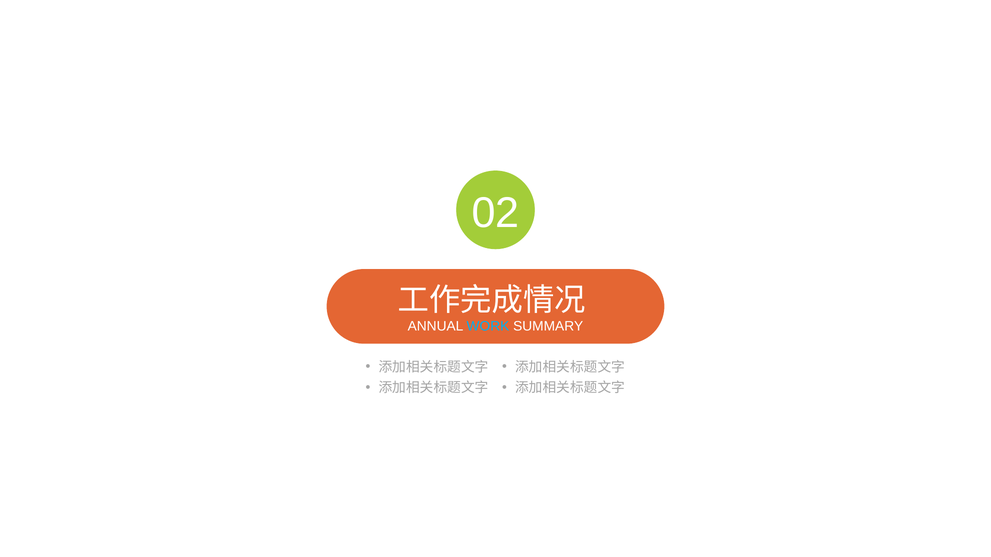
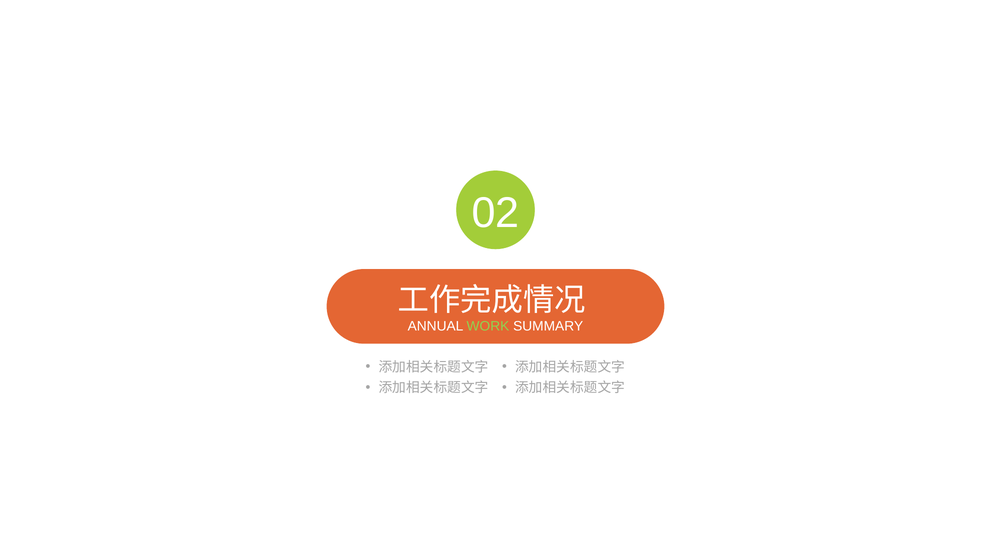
WORK colour: light blue -> light green
